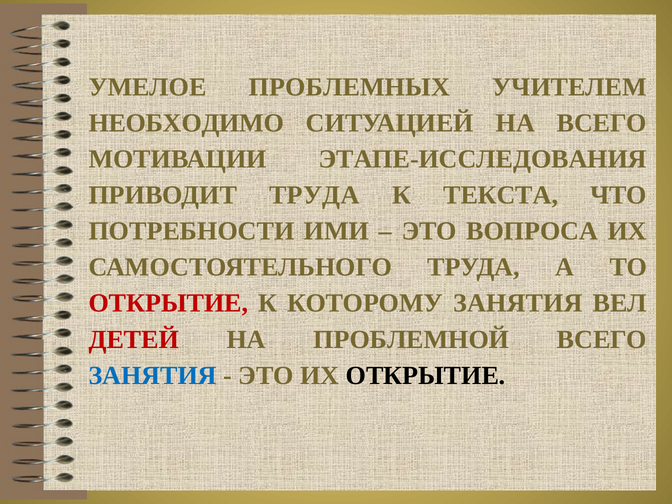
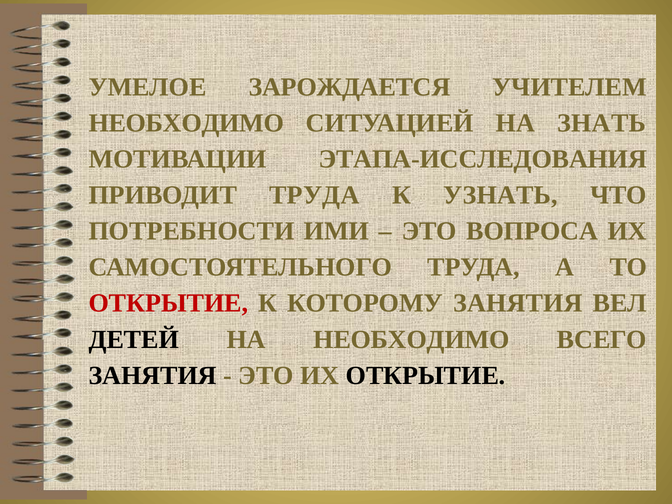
ПРОБЛЕМНЫХ: ПРОБЛЕМНЫХ -> ЗАРОЖДАЕТСЯ
НА ВСЕГО: ВСЕГО -> ЗНАТЬ
ЭТАПЕ-ИССЛЕДОВАНИЯ: ЭТАПЕ-ИССЛЕДОВАНИЯ -> ЭТАПА-ИССЛЕДОВАНИЯ
ТЕКСТА: ТЕКСТА -> УЗНАТЬ
ДЕТЕЙ colour: red -> black
НА ПРОБЛЕМНОЙ: ПРОБЛЕМНОЙ -> НЕОБХОДИМО
ЗАНЯТИЯ at (153, 375) colour: blue -> black
